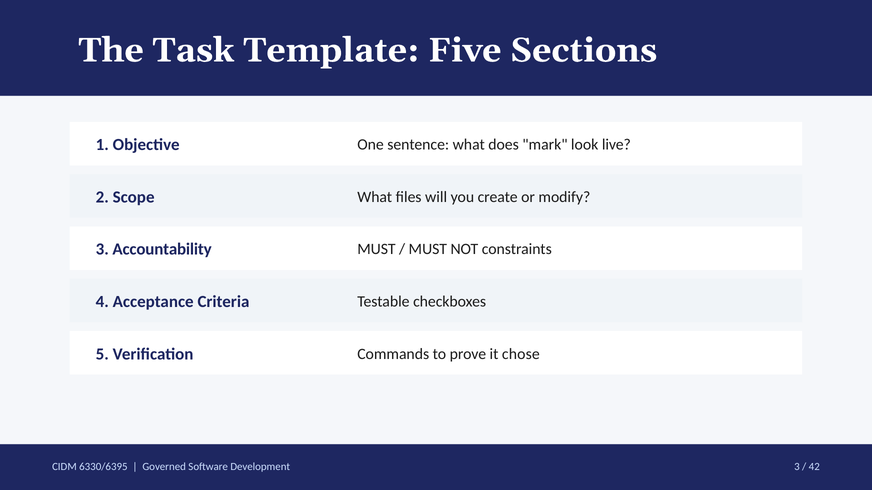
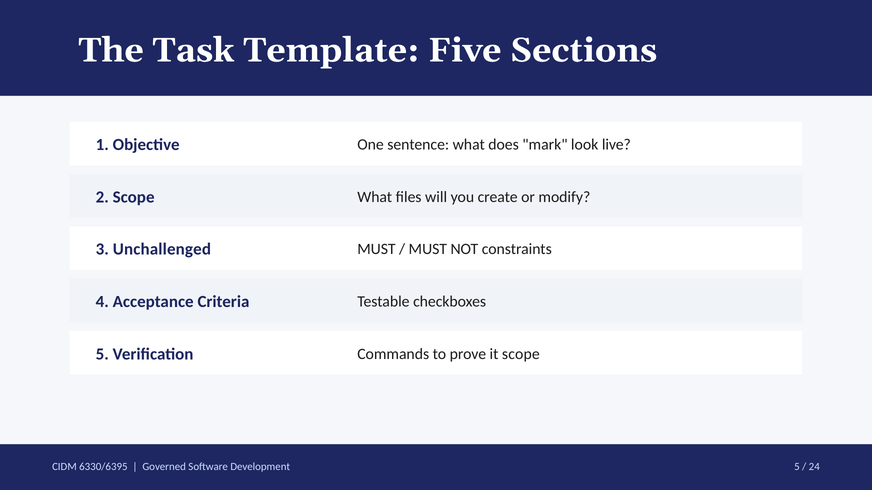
Accountability: Accountability -> Unchallenged
it chose: chose -> scope
Development 3: 3 -> 5
42: 42 -> 24
